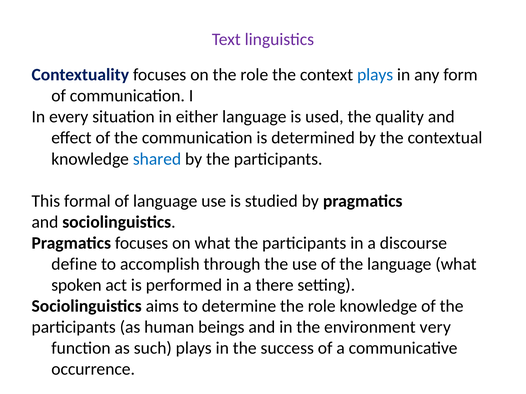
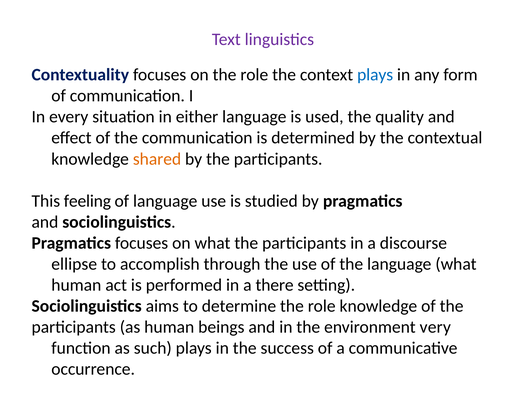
shared colour: blue -> orange
formal: formal -> feeling
define: define -> ellipse
spoken at (76, 285): spoken -> human
